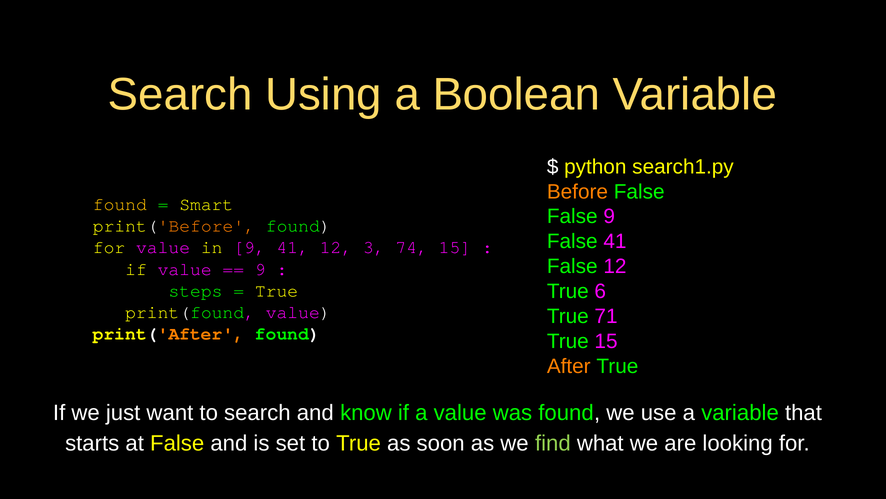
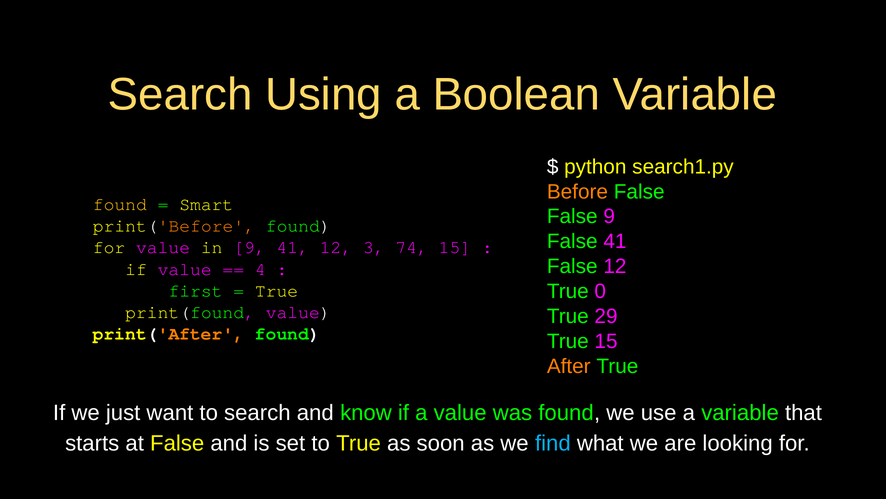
9 at (260, 269): 9 -> 4
6: 6 -> 0
steps: steps -> first
71: 71 -> 29
find colour: light green -> light blue
